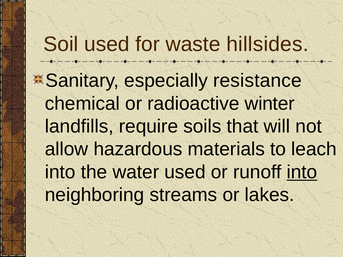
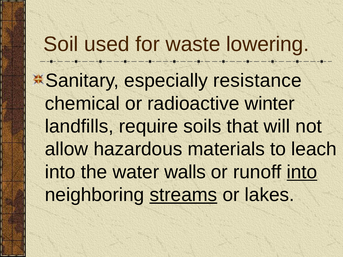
hillsides: hillsides -> lowering
water used: used -> walls
streams underline: none -> present
